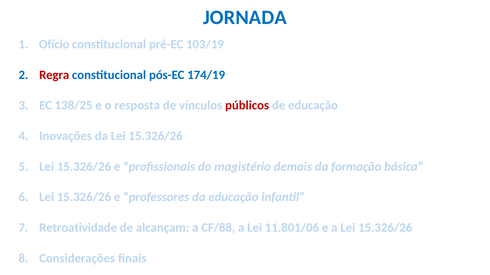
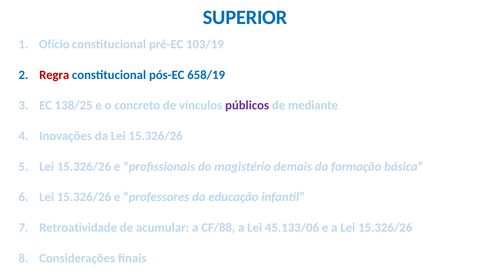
JORNADA: JORNADA -> SUPERIOR
174/19: 174/19 -> 658/19
resposta: resposta -> concreto
públicos colour: red -> purple
de educação: educação -> mediante
alcançam: alcançam -> acumular
11.801/06: 11.801/06 -> 45.133/06
